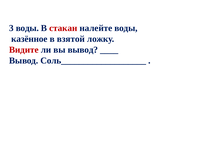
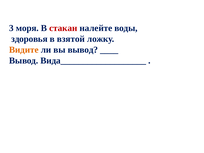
3 воды: воды -> моря
казённое: казённое -> здоровья
Видите colour: red -> orange
Соль___________________: Соль___________________ -> Вида___________________
